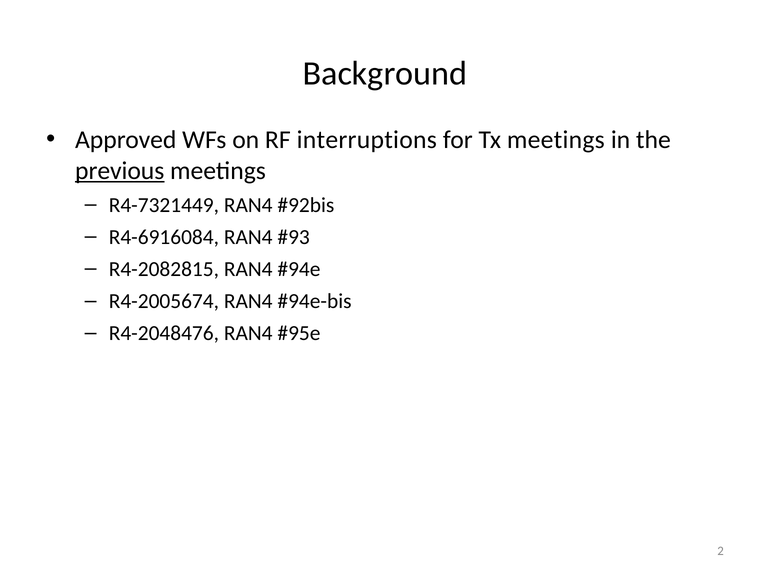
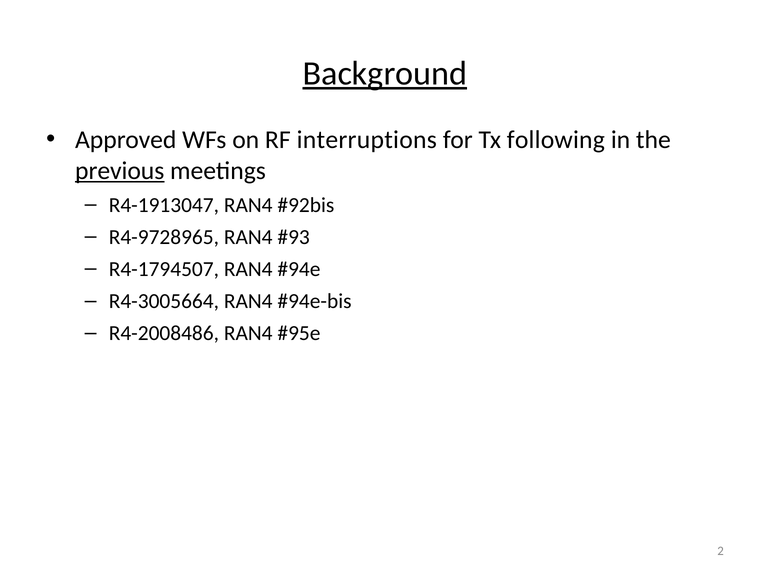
Background underline: none -> present
Tx meetings: meetings -> following
R4-7321449: R4-7321449 -> R4-1913047
R4-6916084: R4-6916084 -> R4-9728965
R4-2082815: R4-2082815 -> R4-1794507
R4-2005674: R4-2005674 -> R4-3005664
R4-2048476: R4-2048476 -> R4-2008486
